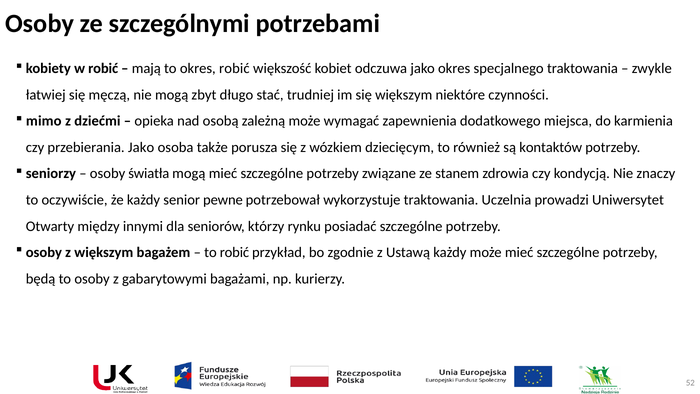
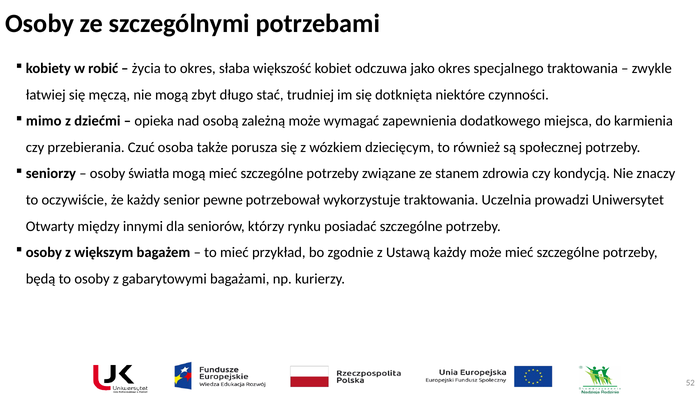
mają: mają -> życia
okres robić: robić -> słaba
się większym: większym -> dotknięta
przebierania Jako: Jako -> Czuć
kontaktów: kontaktów -> społecznej
to robić: robić -> mieć
